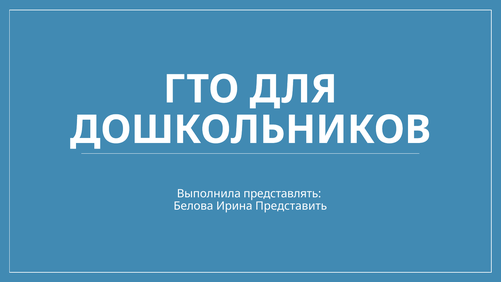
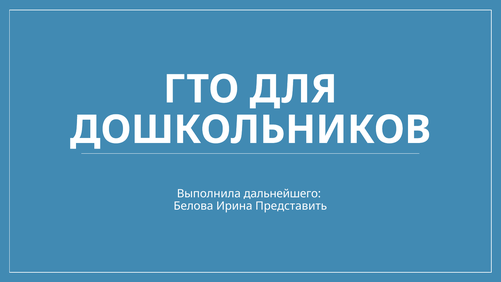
представлять: представлять -> дальнейшего
